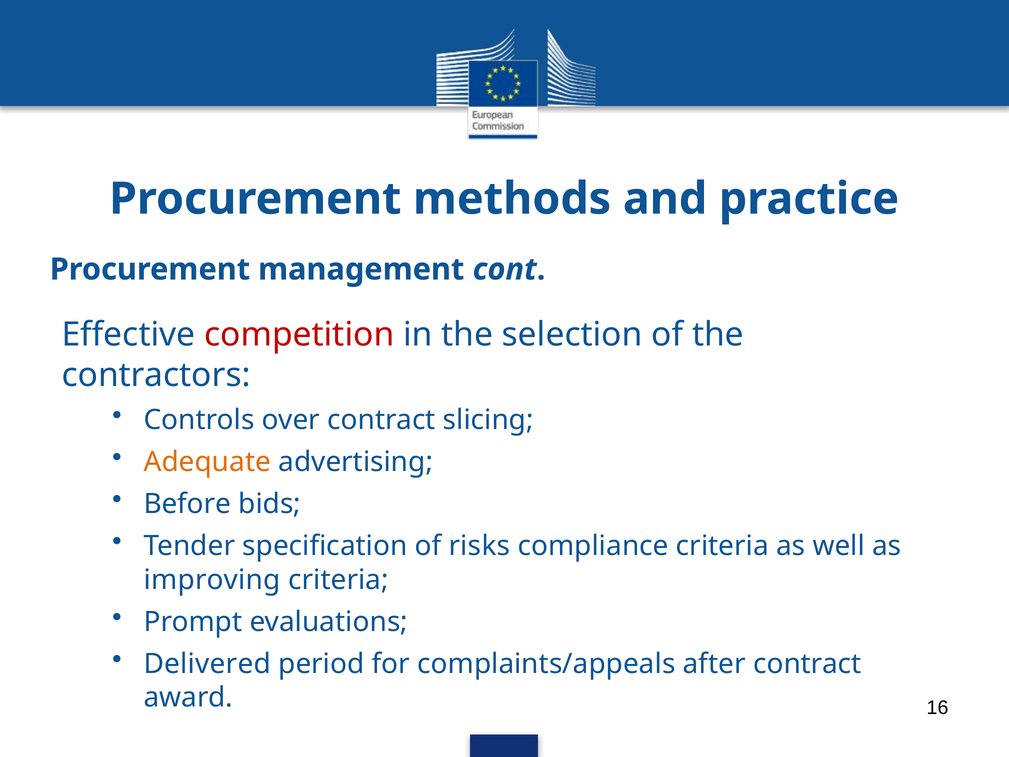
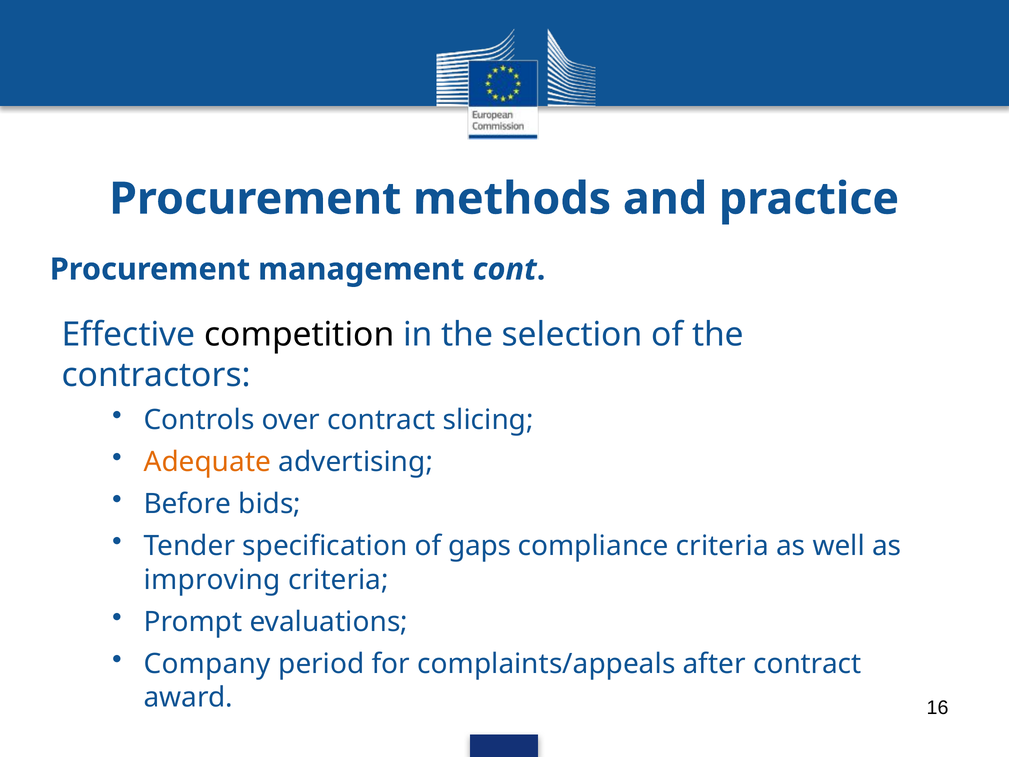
competition colour: red -> black
risks: risks -> gaps
Delivered: Delivered -> Company
